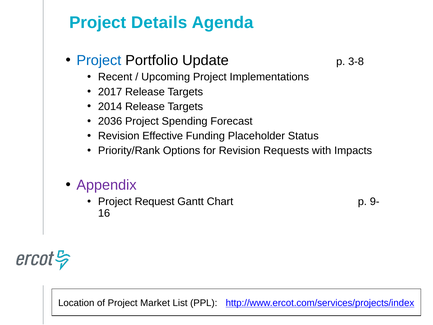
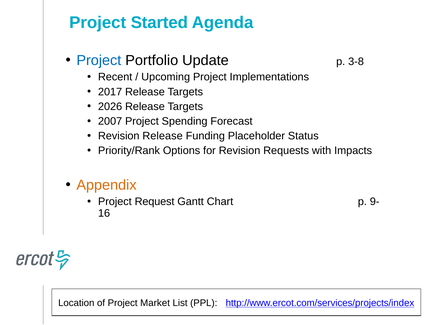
Details: Details -> Started
2014: 2014 -> 2026
2036: 2036 -> 2007
Revision Effective: Effective -> Release
Appendix colour: purple -> orange
